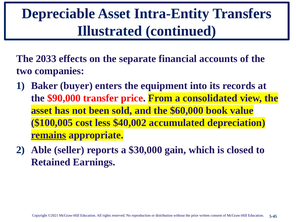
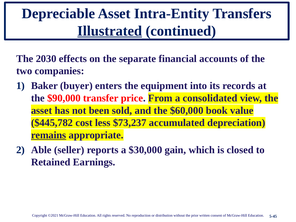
Illustrated underline: none -> present
2033: 2033 -> 2030
$100,005: $100,005 -> $445,782
$40,002: $40,002 -> $73,237
